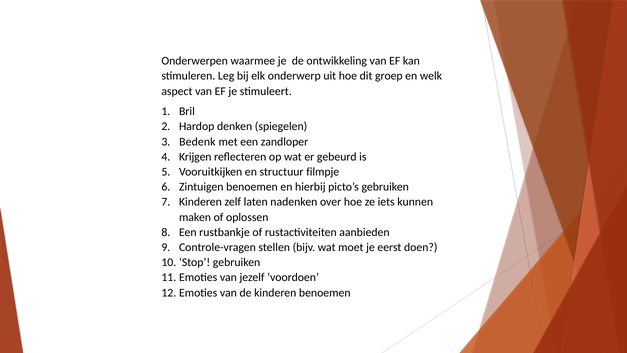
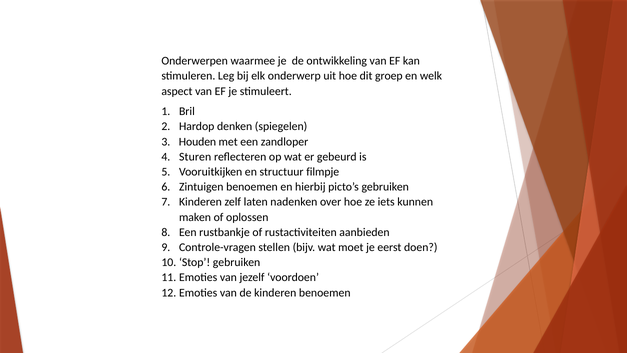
Bedenk: Bedenk -> Houden
Krijgen: Krijgen -> Sturen
